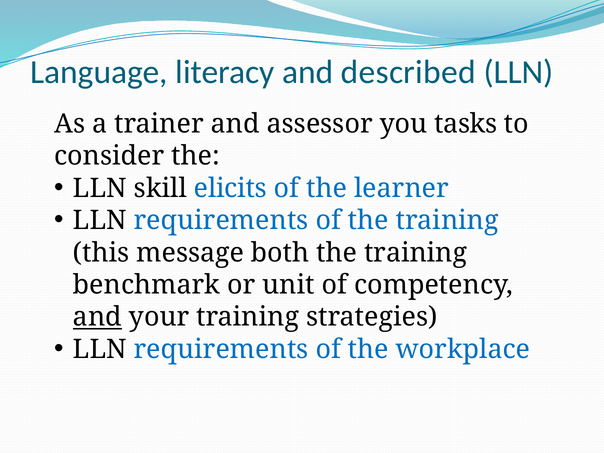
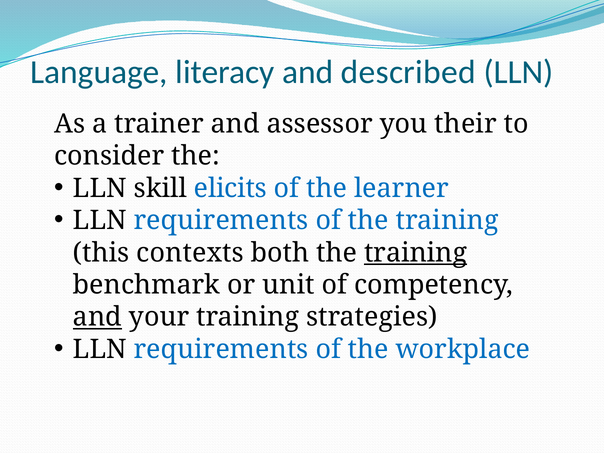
tasks: tasks -> their
message: message -> contexts
training at (416, 253) underline: none -> present
